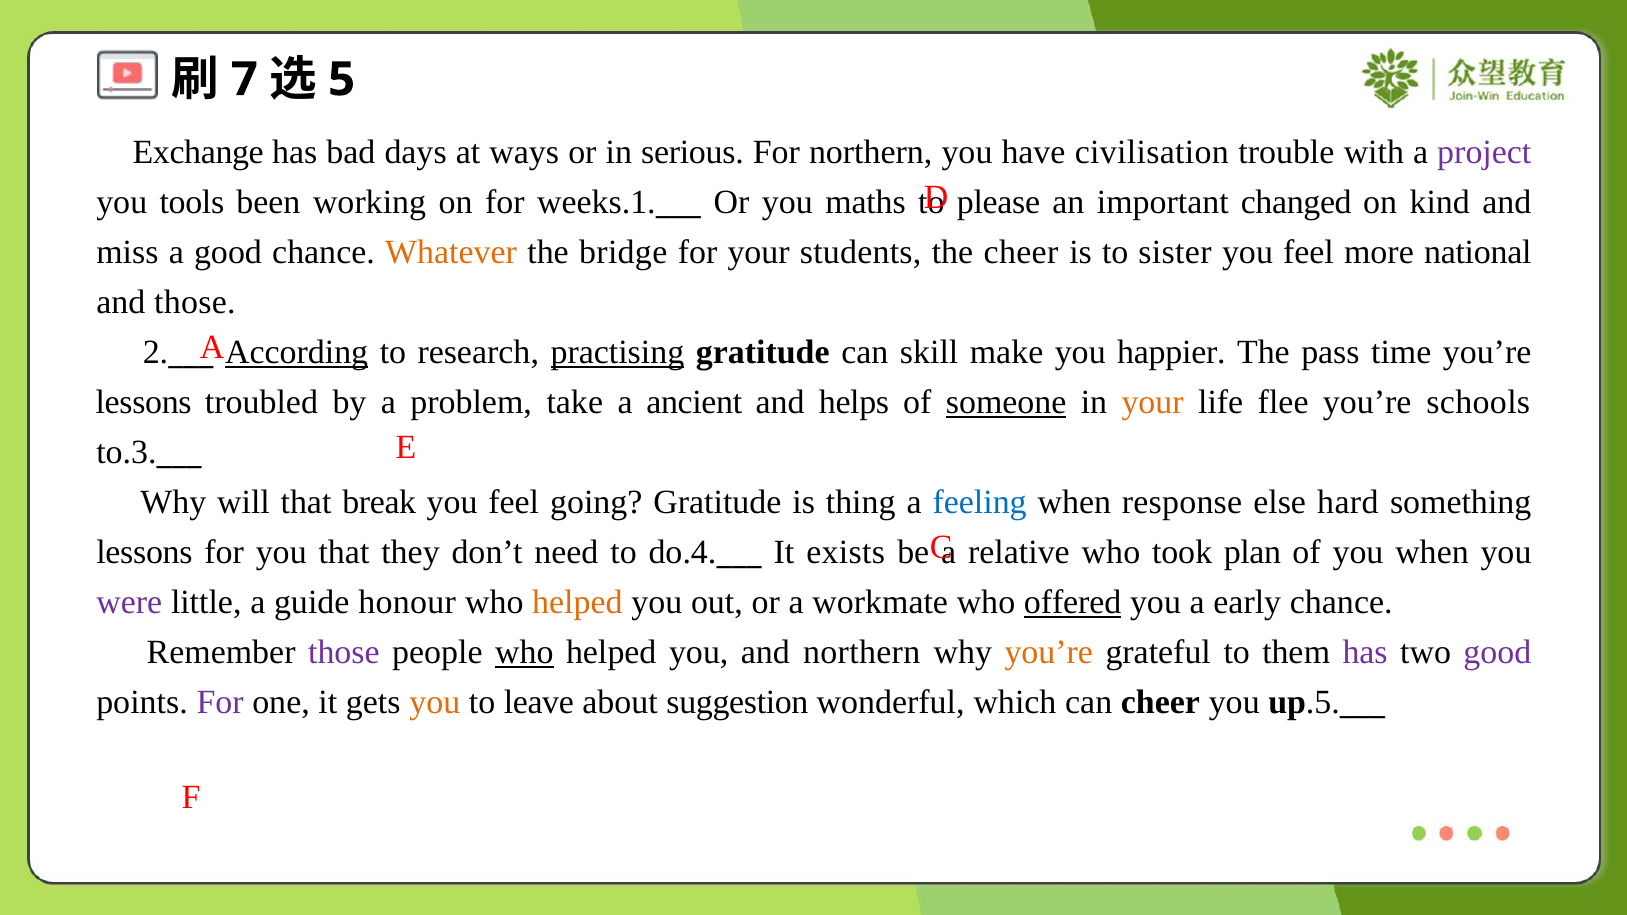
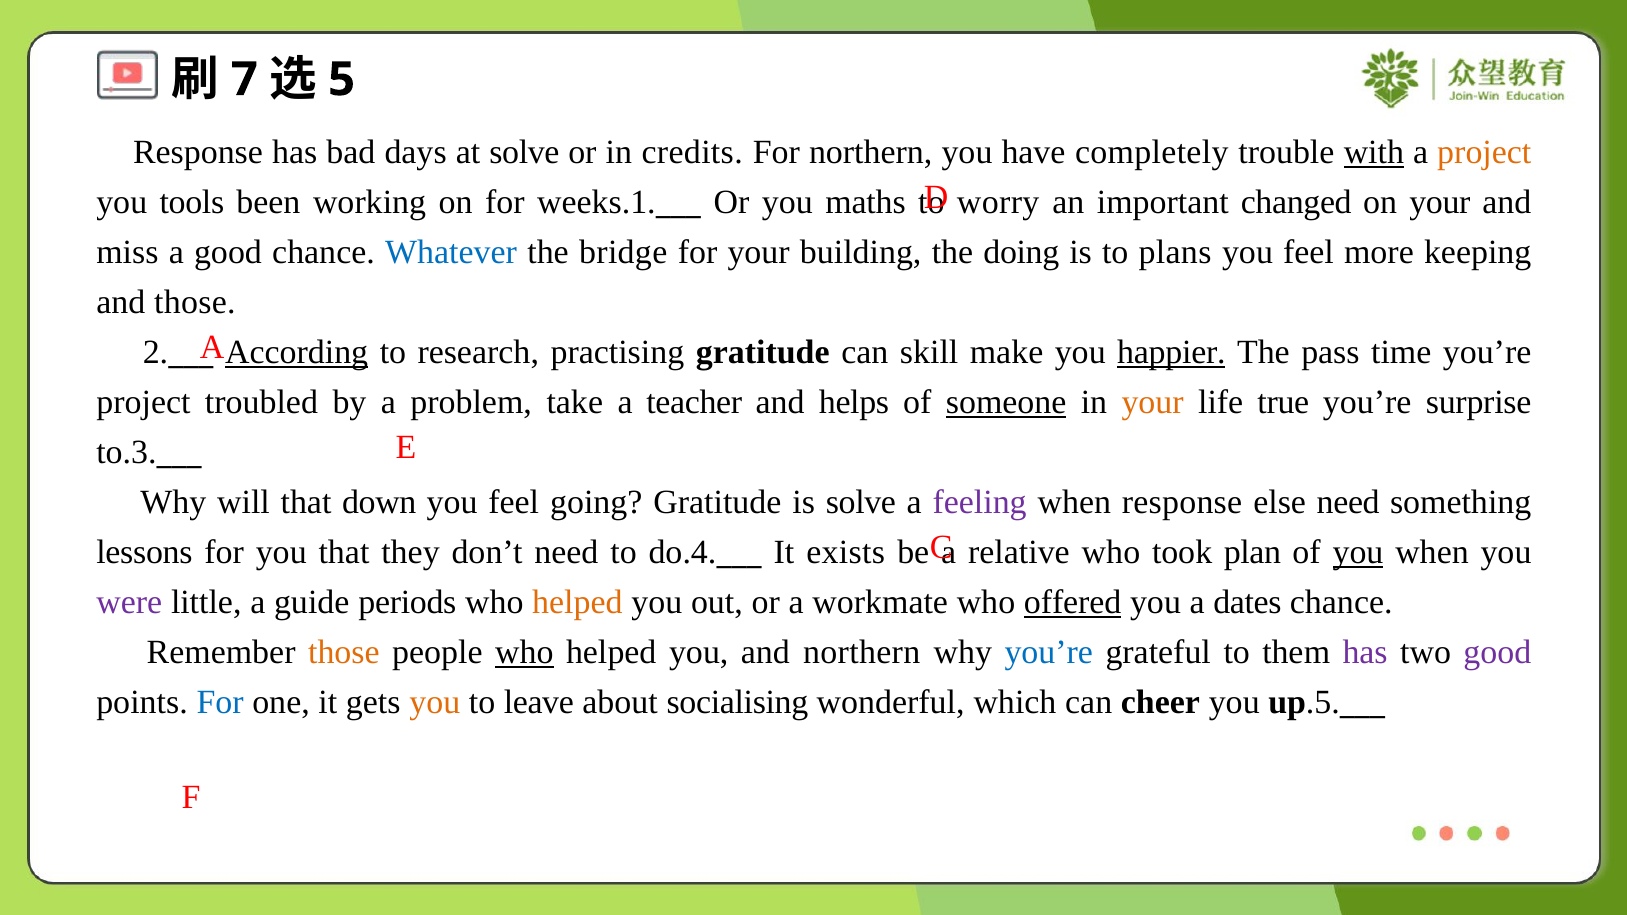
Exchange at (198, 152): Exchange -> Response
at ways: ways -> solve
serious: serious -> credits
civilisation: civilisation -> completely
with underline: none -> present
project at (1484, 152) colour: purple -> orange
please: please -> worry
on kind: kind -> your
Whatever colour: orange -> blue
students: students -> building
the cheer: cheer -> doing
sister: sister -> plans
national: national -> keeping
practising underline: present -> none
happier underline: none -> present
lessons at (144, 402): lessons -> project
ancient: ancient -> teacher
flee: flee -> true
schools: schools -> surprise
break: break -> down
is thing: thing -> solve
feeling colour: blue -> purple
else hard: hard -> need
you at (1358, 552) underline: none -> present
honour: honour -> periods
early: early -> dates
those at (344, 652) colour: purple -> orange
you’re at (1049, 652) colour: orange -> blue
For at (220, 702) colour: purple -> blue
suggestion: suggestion -> socialising
